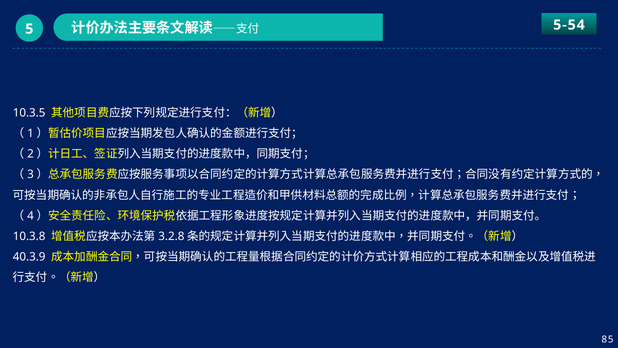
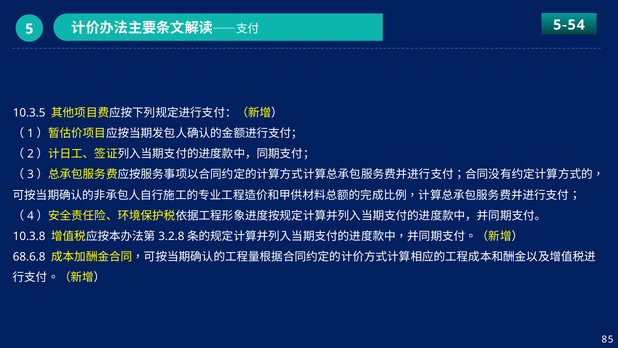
40.3.9: 40.3.9 -> 68.6.8
